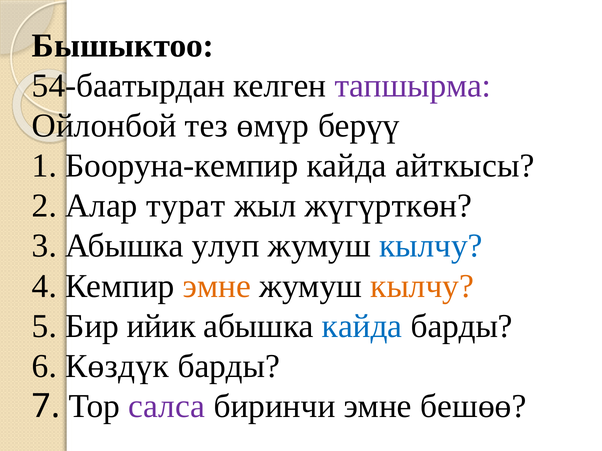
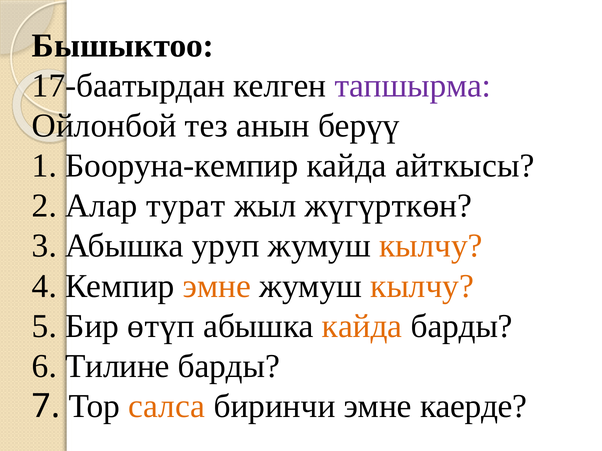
54-баатырдан: 54-баатырдан -> 17-баатырдан
өмүр: өмүр -> анын
улуп: улуп -> уруп
кылчу at (431, 246) colour: blue -> orange
ийик: ийик -> өтүп
кайда at (362, 326) colour: blue -> orange
Көздүк: Көздүк -> Тилине
салса colour: purple -> orange
бешөө: бешөө -> каерде
